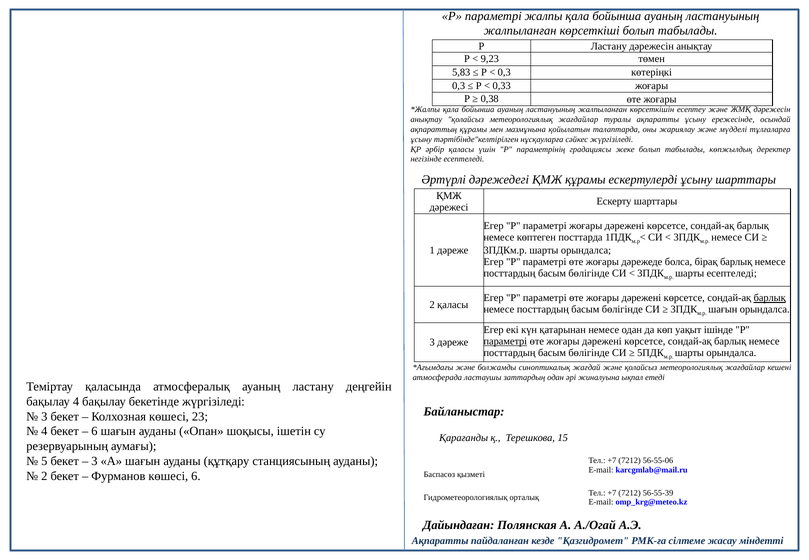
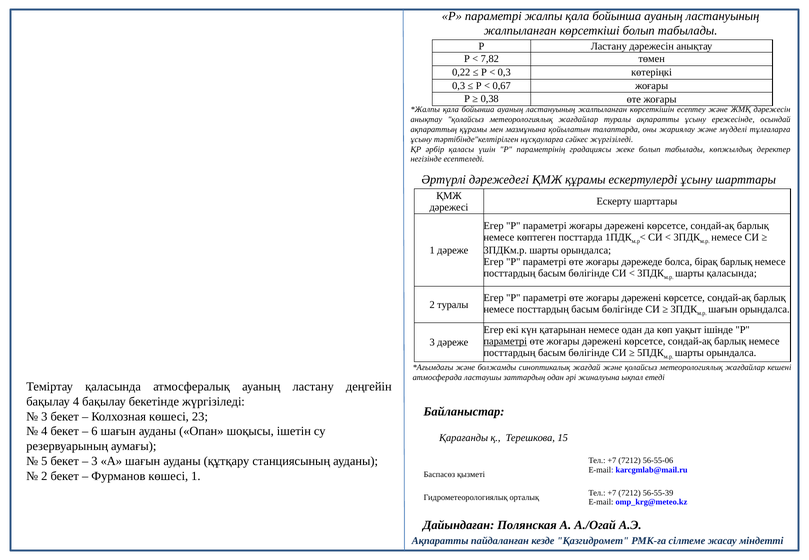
9,23: 9,23 -> 7,82
5,83: 5,83 -> 0,22
0,33: 0,33 -> 0,67
шарты есептеледі: есептеледі -> қаласында
барлық at (770, 298) underline: present -> none
2 қаласы: қаласы -> туралы
көшесі 6: 6 -> 1
